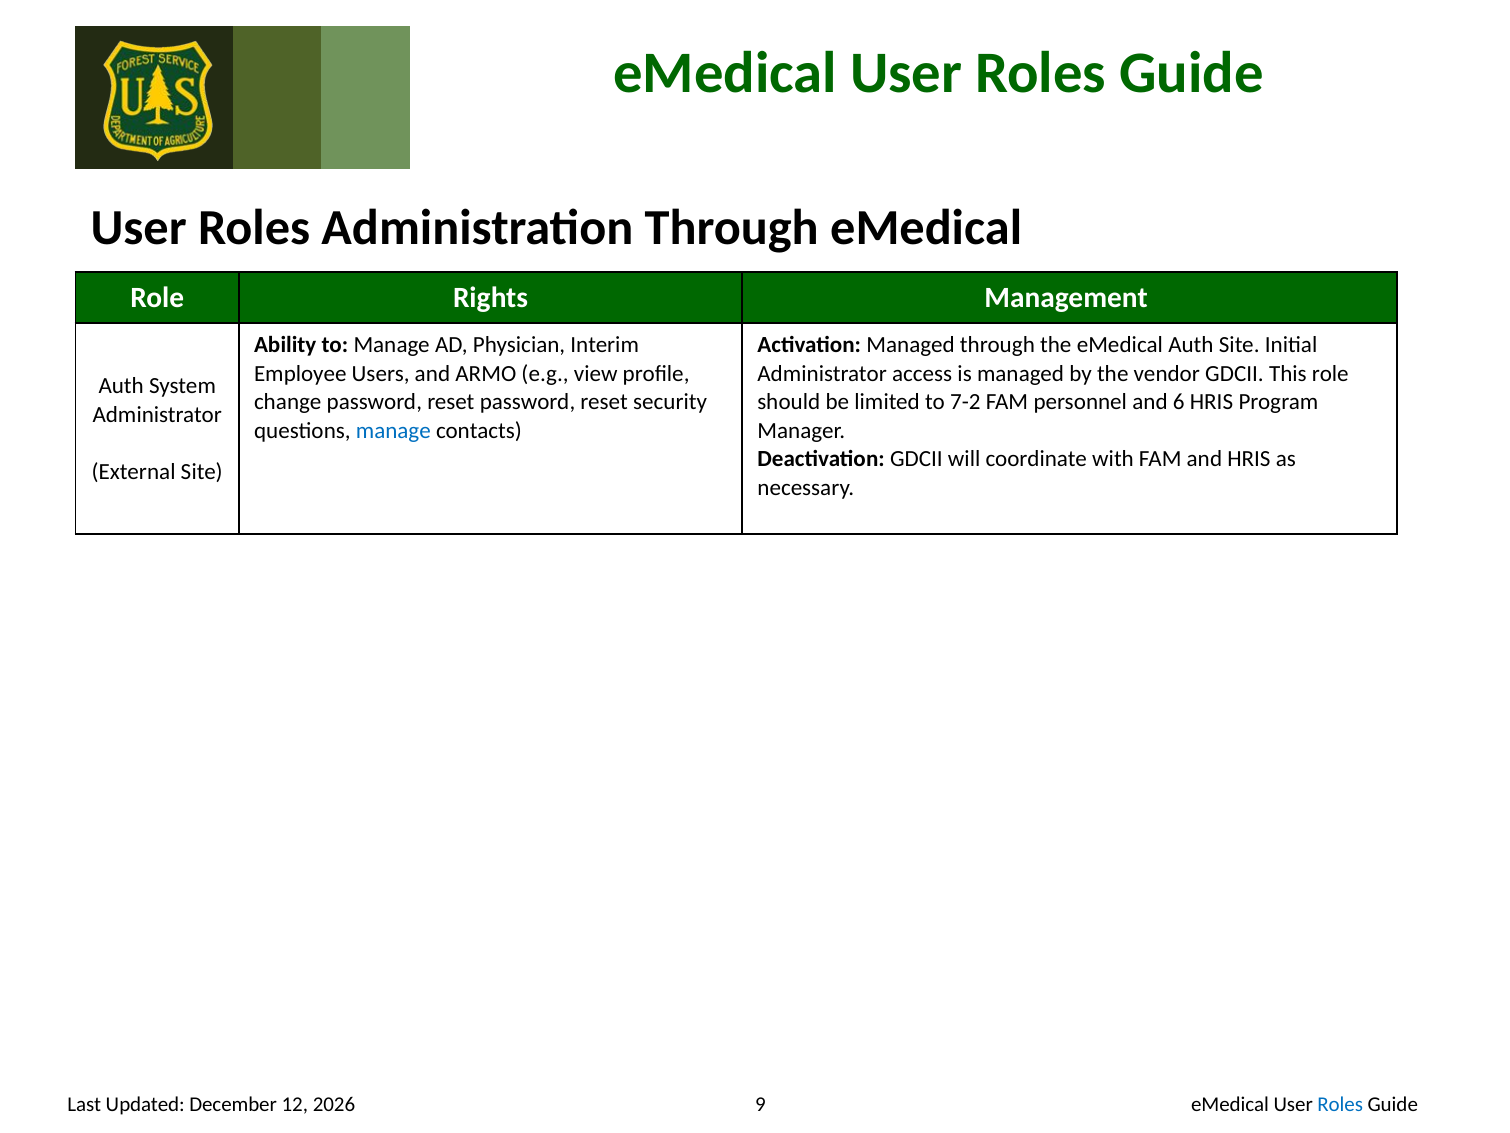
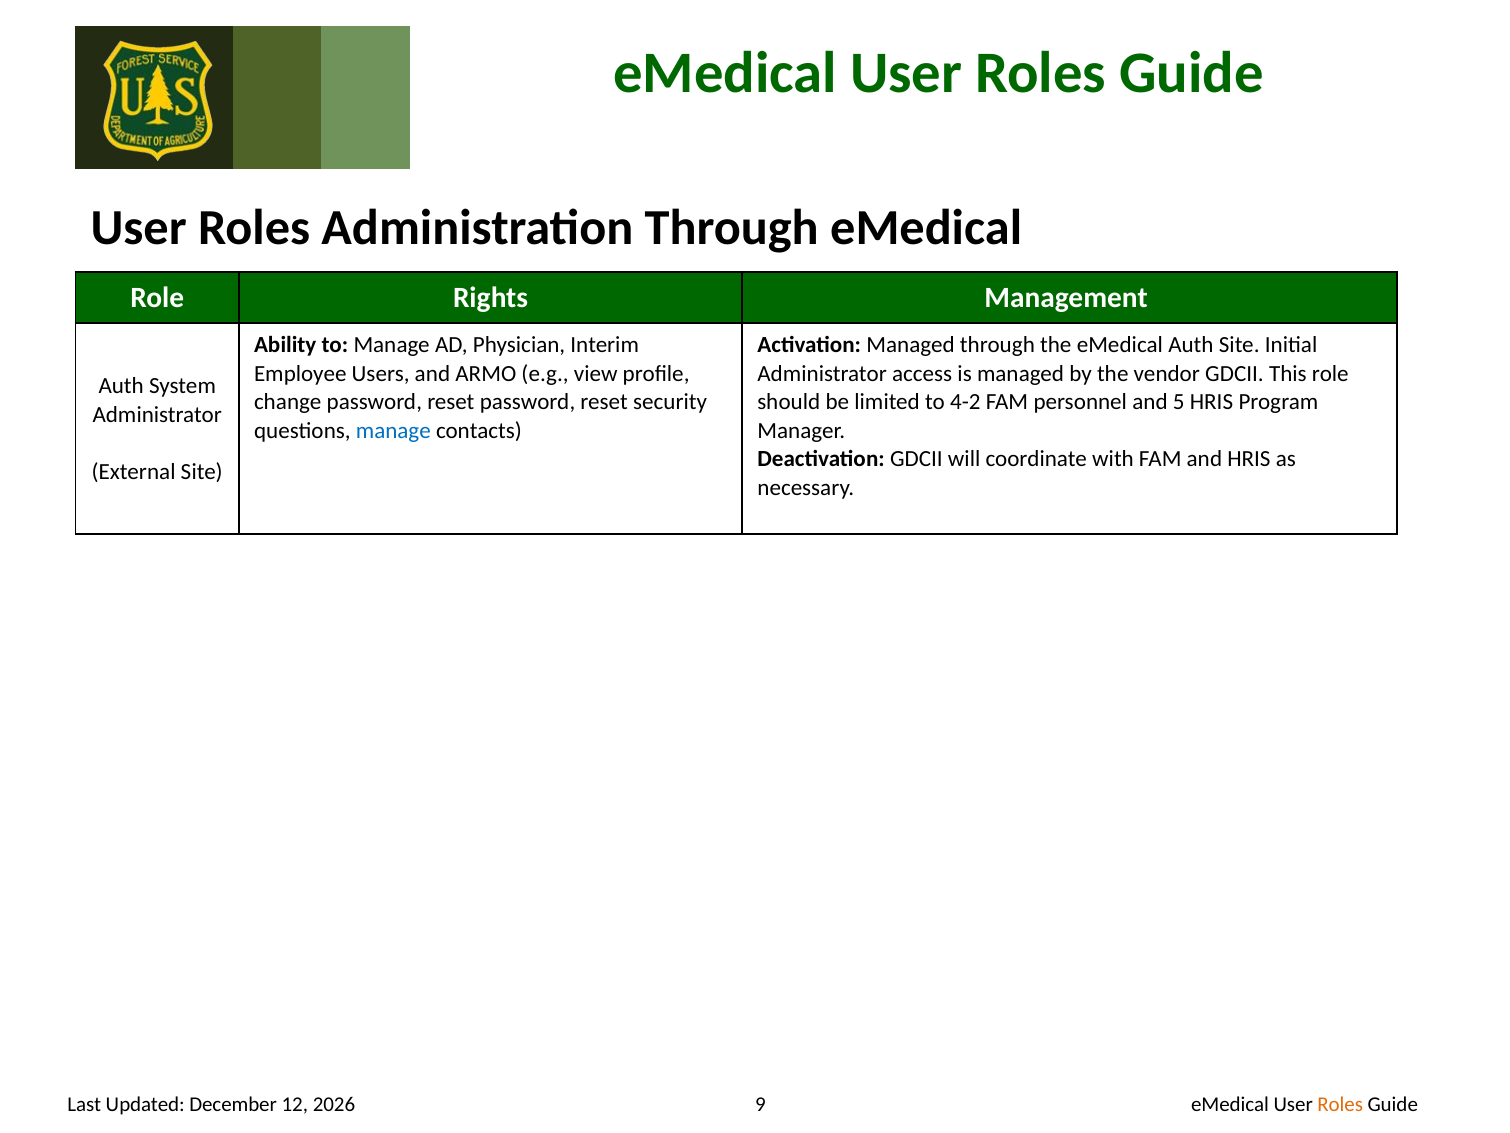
7-2: 7-2 -> 4-2
6: 6 -> 5
Roles at (1340, 1104) colour: blue -> orange
